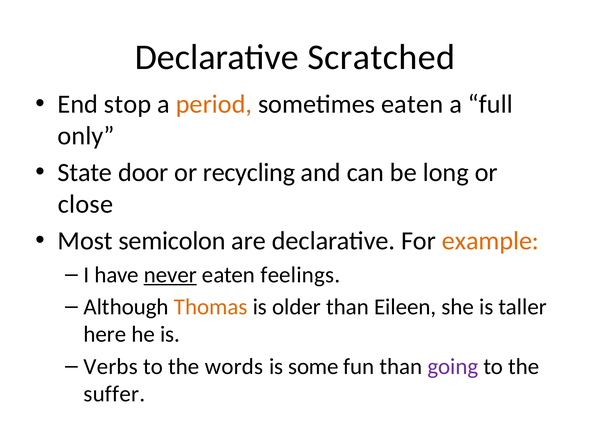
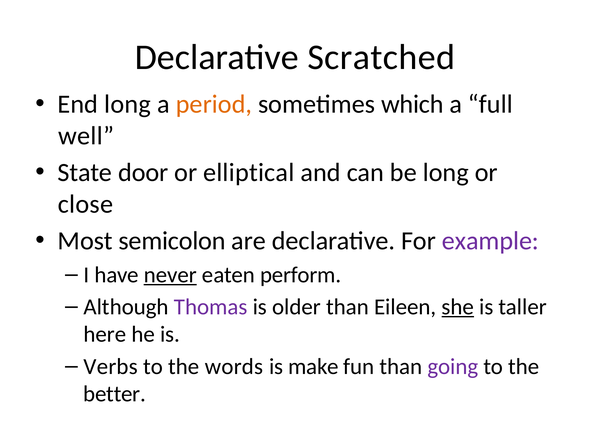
End stop: stop -> long
sometimes eaten: eaten -> which
only: only -> well
recycling: recycling -> elliptical
example colour: orange -> purple
feelings: feelings -> perform
Thomas colour: orange -> purple
she underline: none -> present
some: some -> make
suffer: suffer -> better
